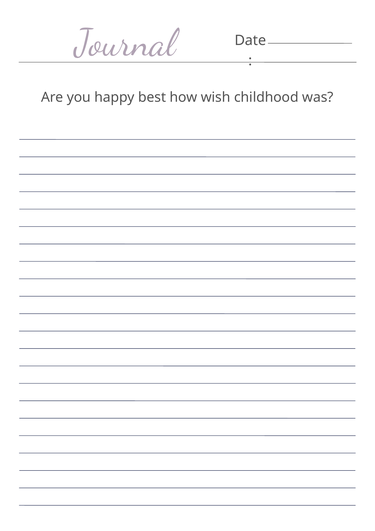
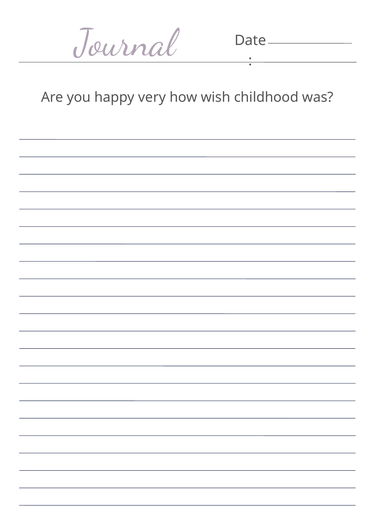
best: best -> very
